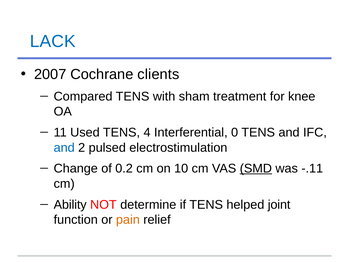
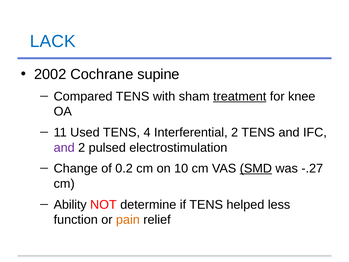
2007: 2007 -> 2002
clients: clients -> supine
treatment underline: none -> present
Interferential 0: 0 -> 2
and at (64, 147) colour: blue -> purple
-.11: -.11 -> -.27
joint: joint -> less
